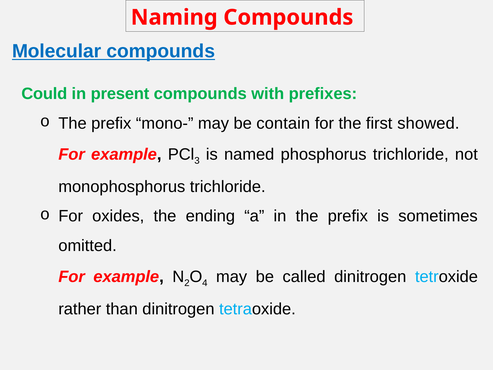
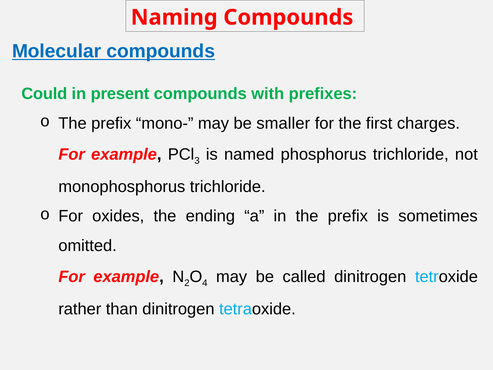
contain: contain -> smaller
showed: showed -> charges
